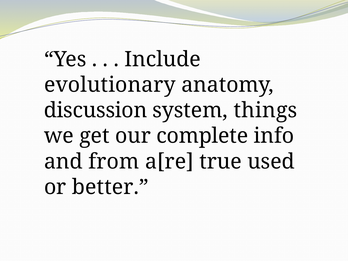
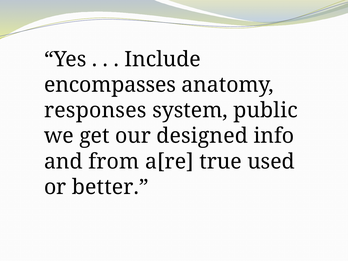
evolutionary: evolutionary -> encompasses
discussion: discussion -> responses
things: things -> public
complete: complete -> designed
